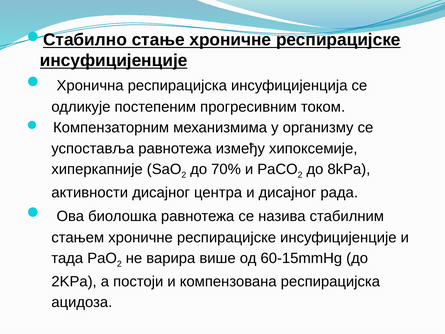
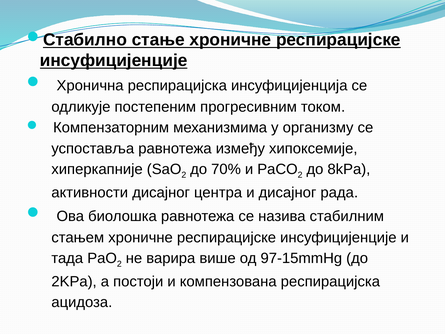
60-15mmHg: 60-15mmHg -> 97-15mmHg
